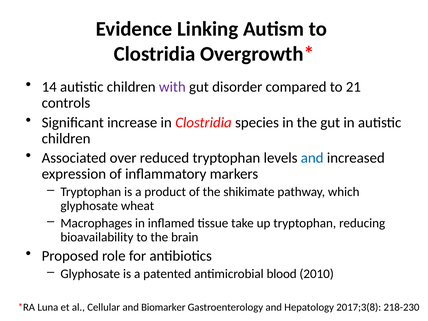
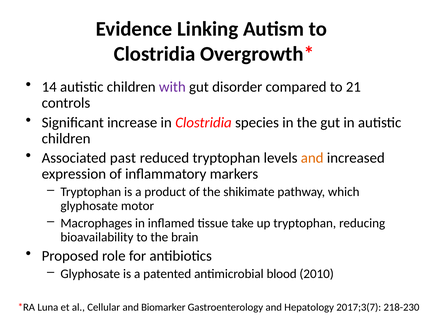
over: over -> past
and at (312, 158) colour: blue -> orange
wheat: wheat -> motor
2017;3(8: 2017;3(8 -> 2017;3(7
